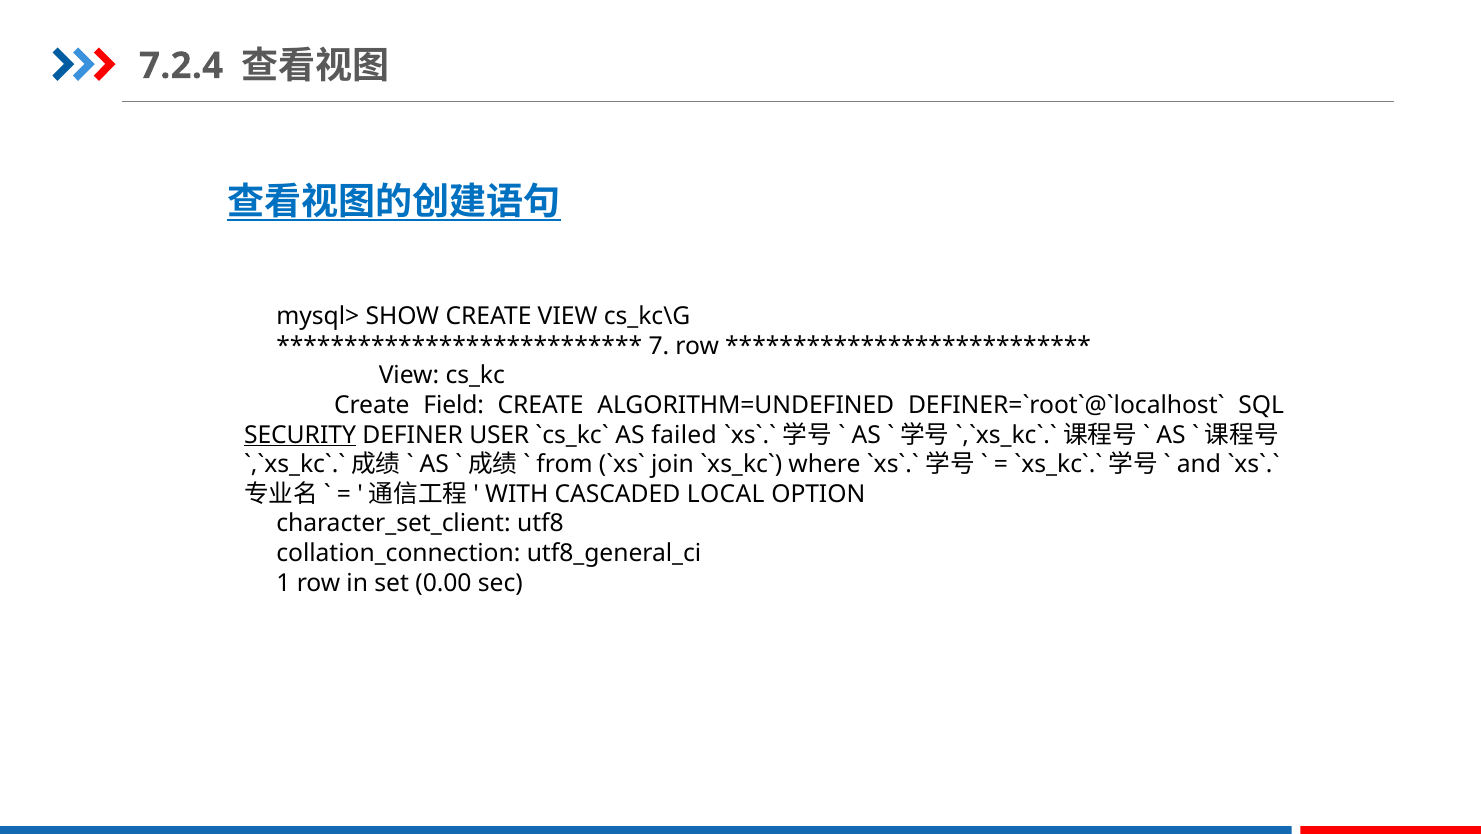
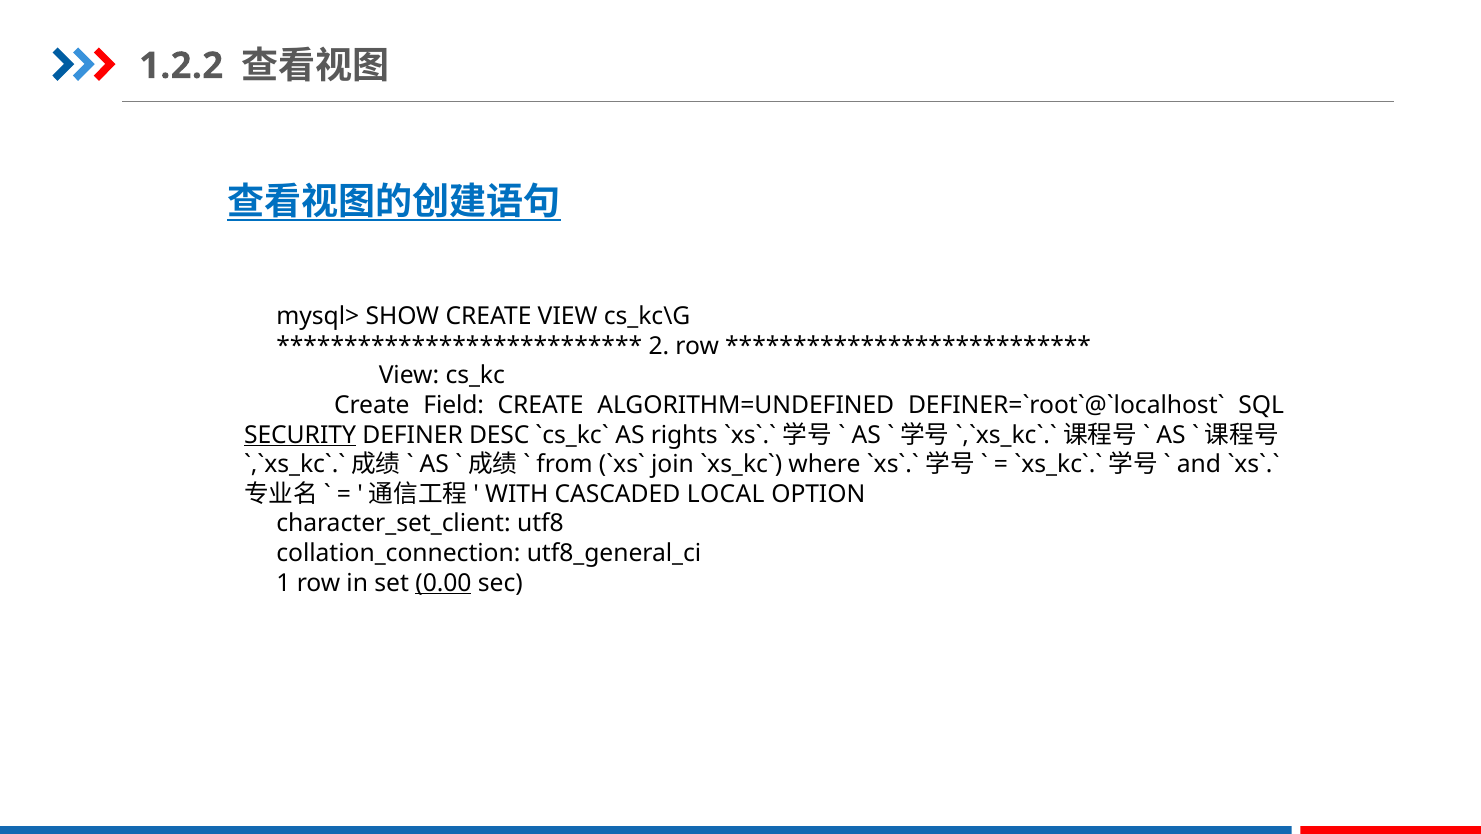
7.2.4: 7.2.4 -> 1.2.2
7: 7 -> 2
USER: USER -> DESC
failed: failed -> rights
0.00 underline: none -> present
